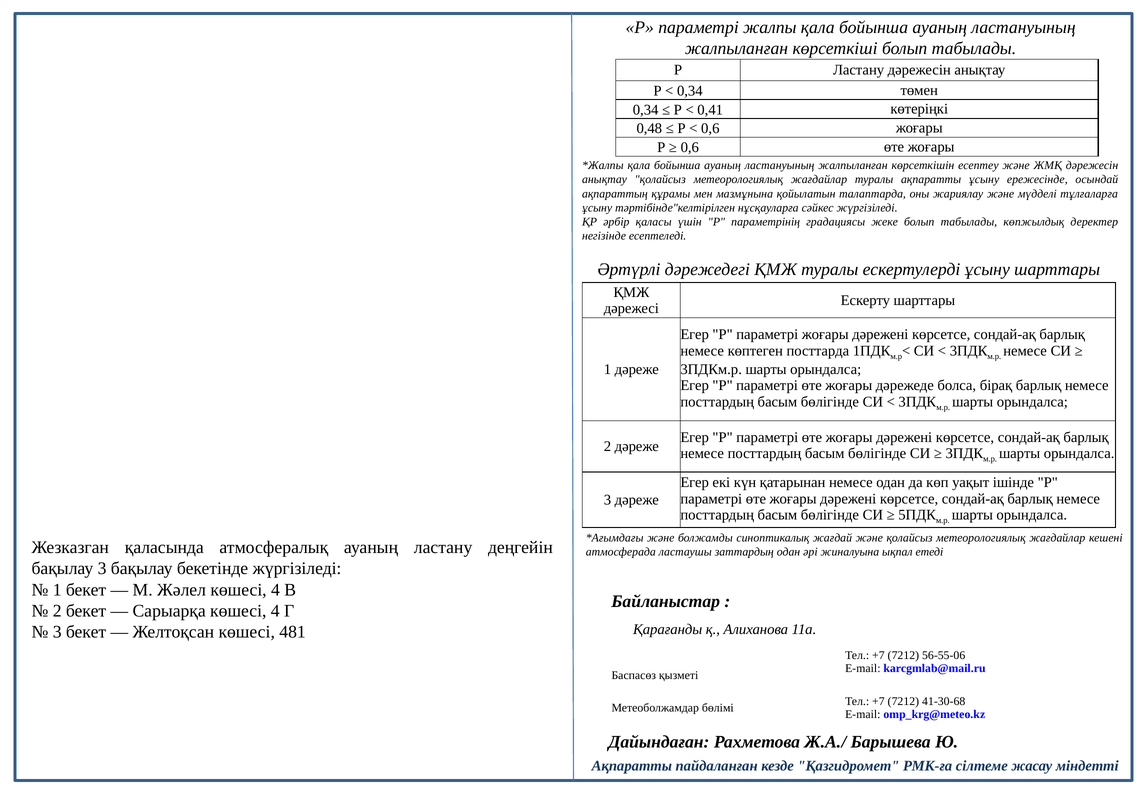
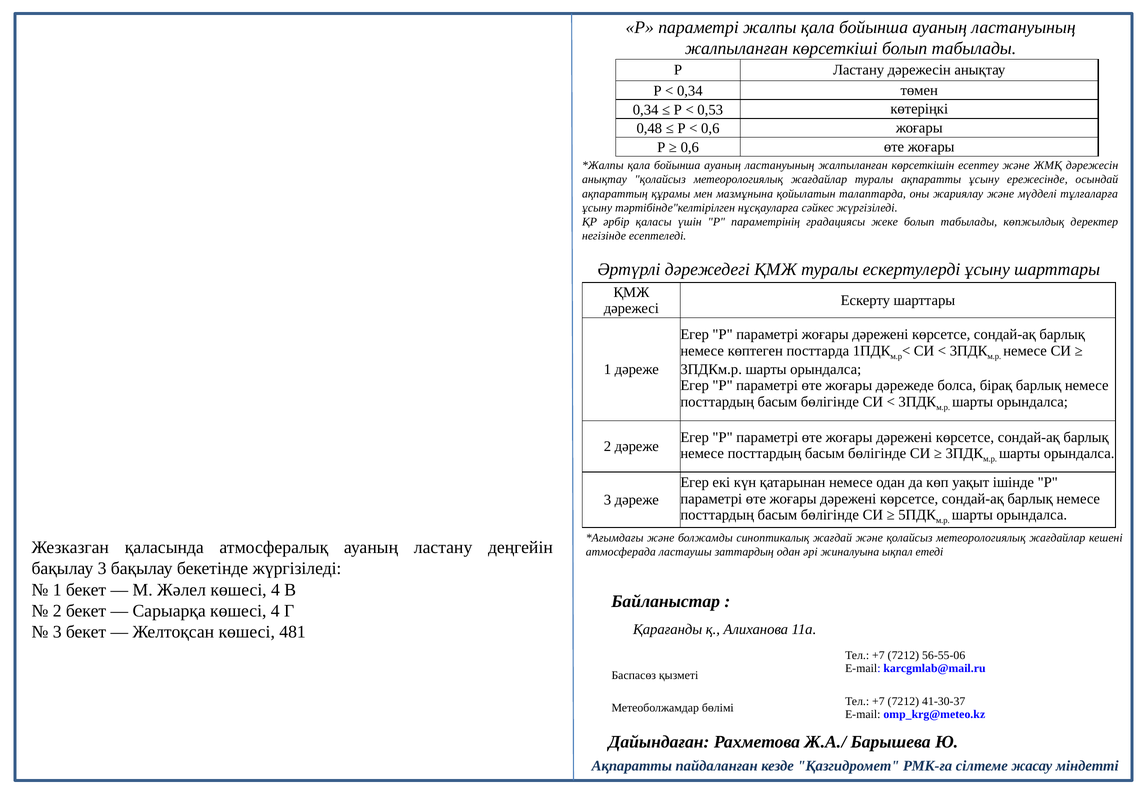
0,41: 0,41 -> 0,53
41-30-68: 41-30-68 -> 41-30-37
